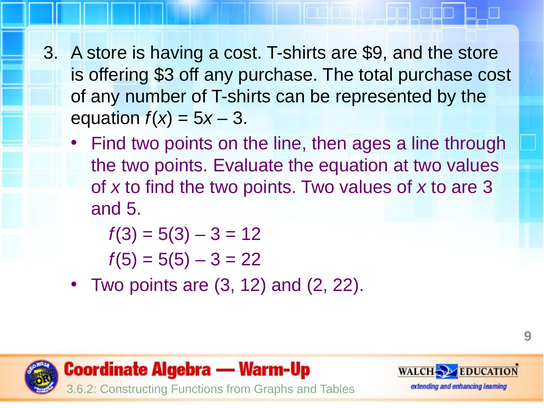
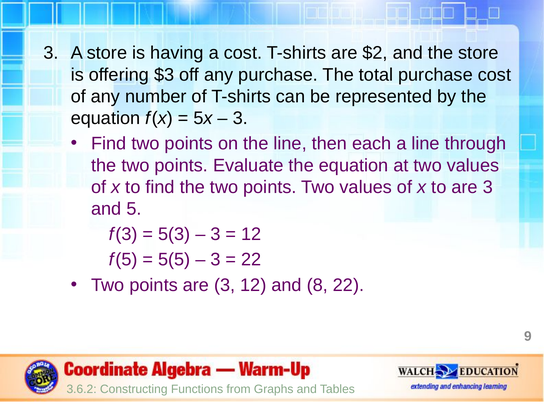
$9: $9 -> $2
ages: ages -> each
2: 2 -> 8
